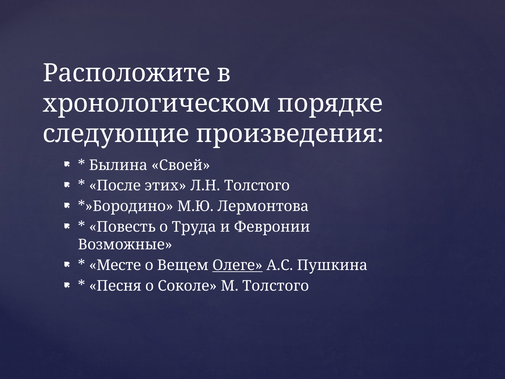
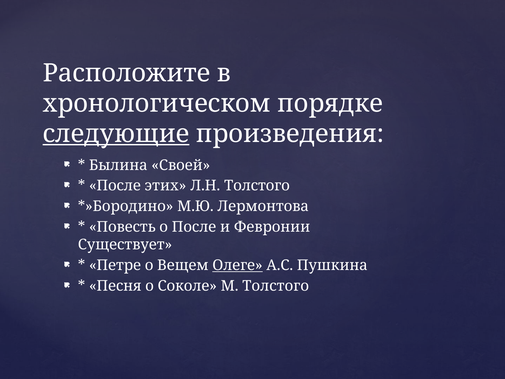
следующие underline: none -> present
о Труда: Труда -> После
Возможные: Возможные -> Существует
Месте: Месте -> Петре
